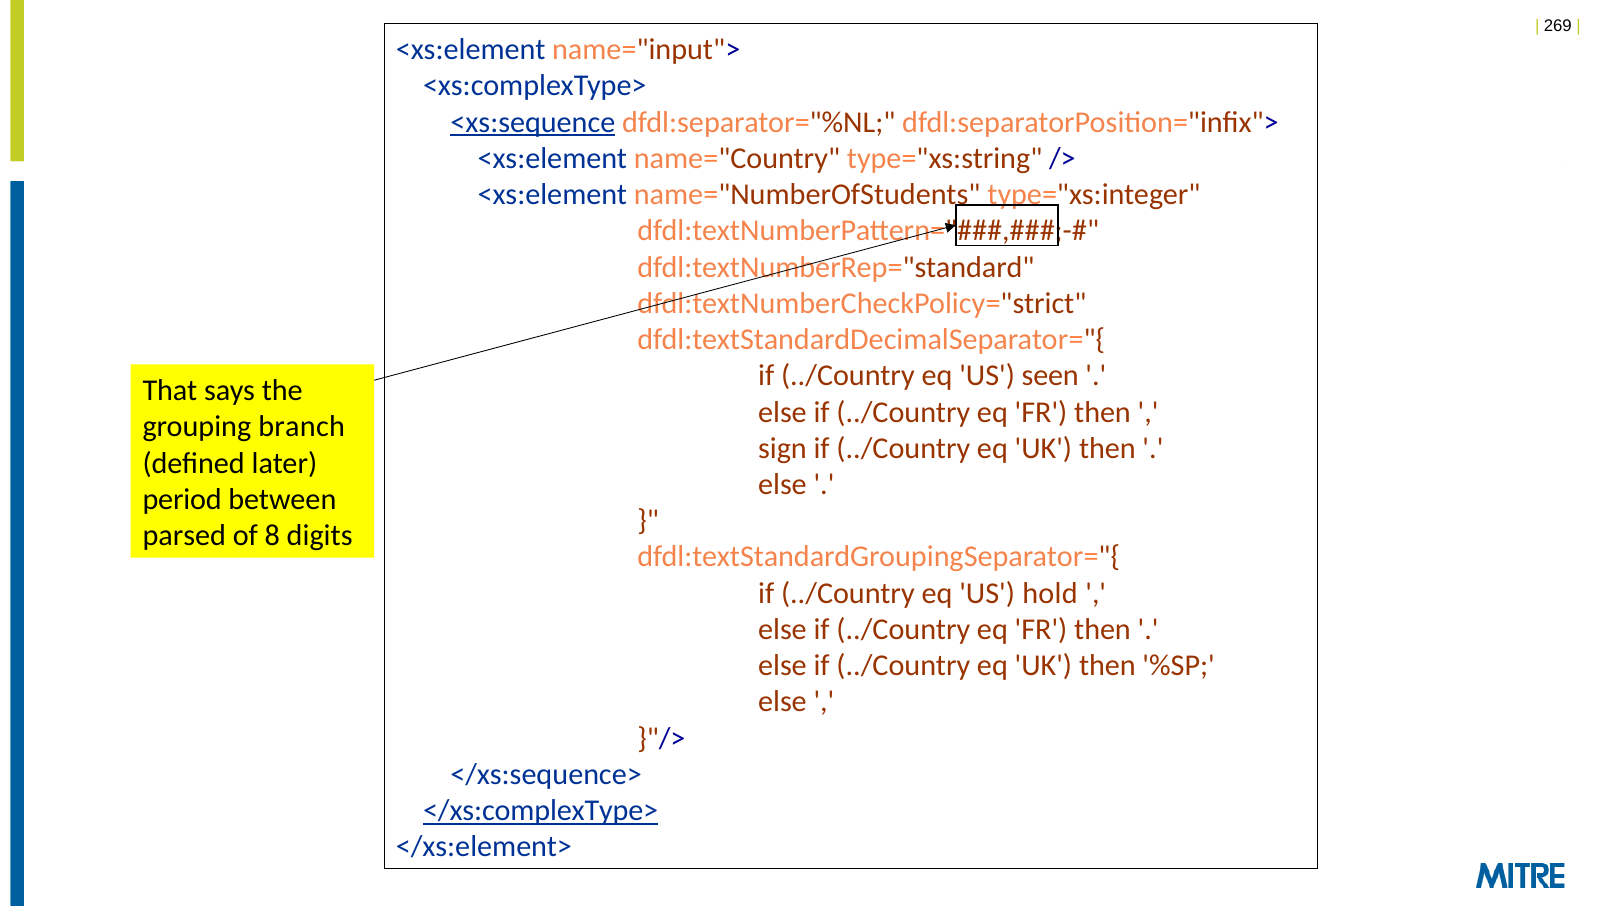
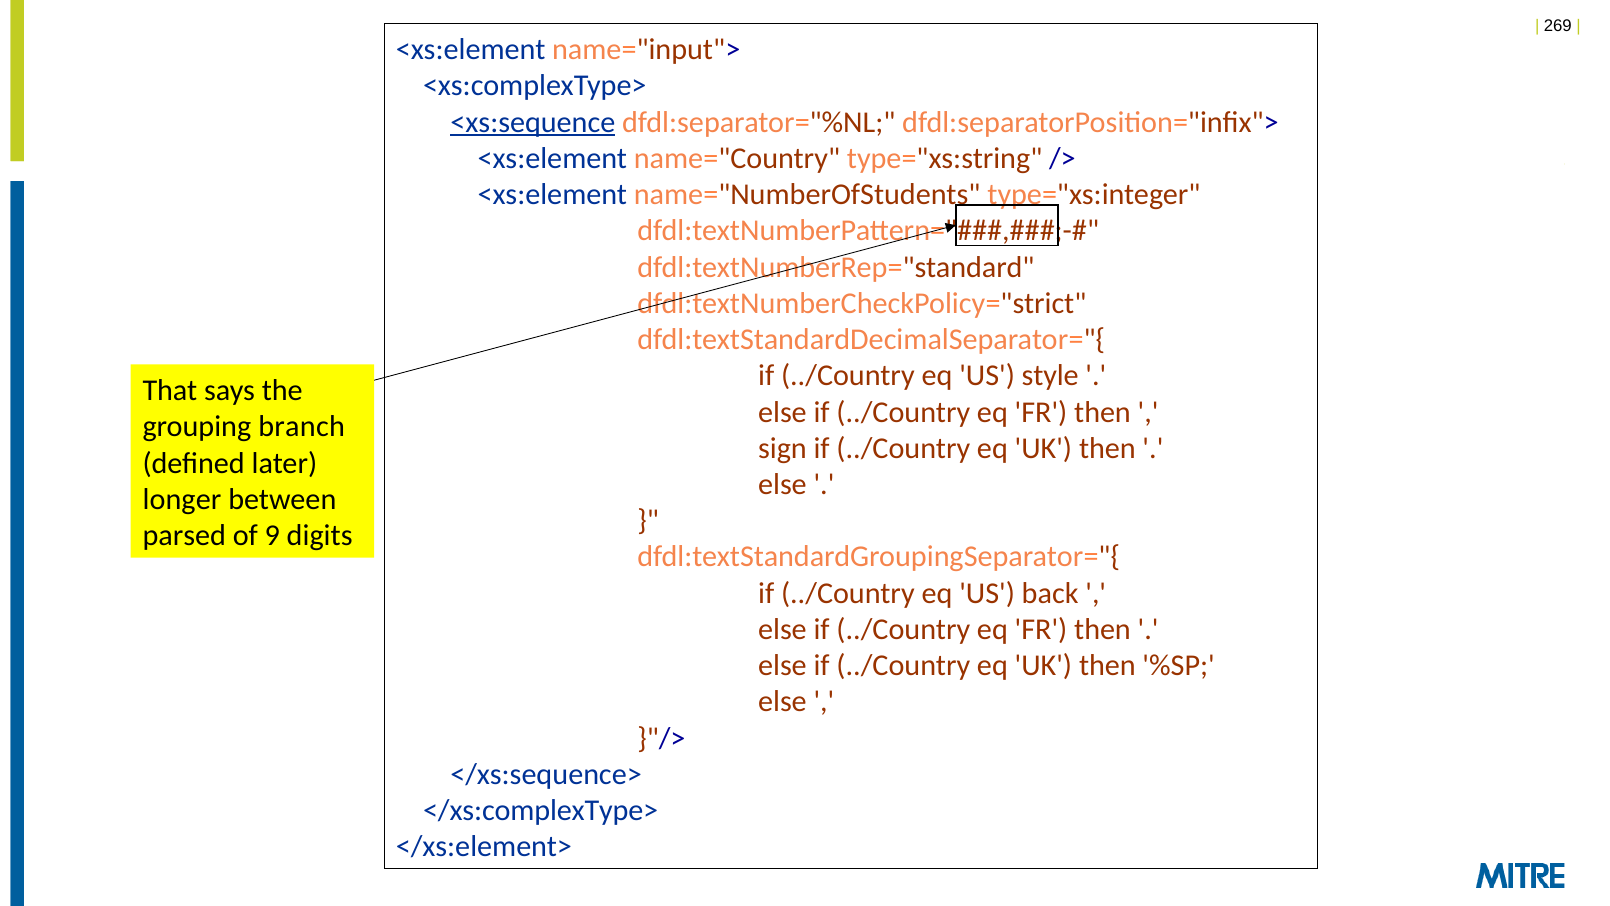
seen: seen -> style
period: period -> longer
8: 8 -> 9
hold: hold -> back
</xs:complexType> underline: present -> none
